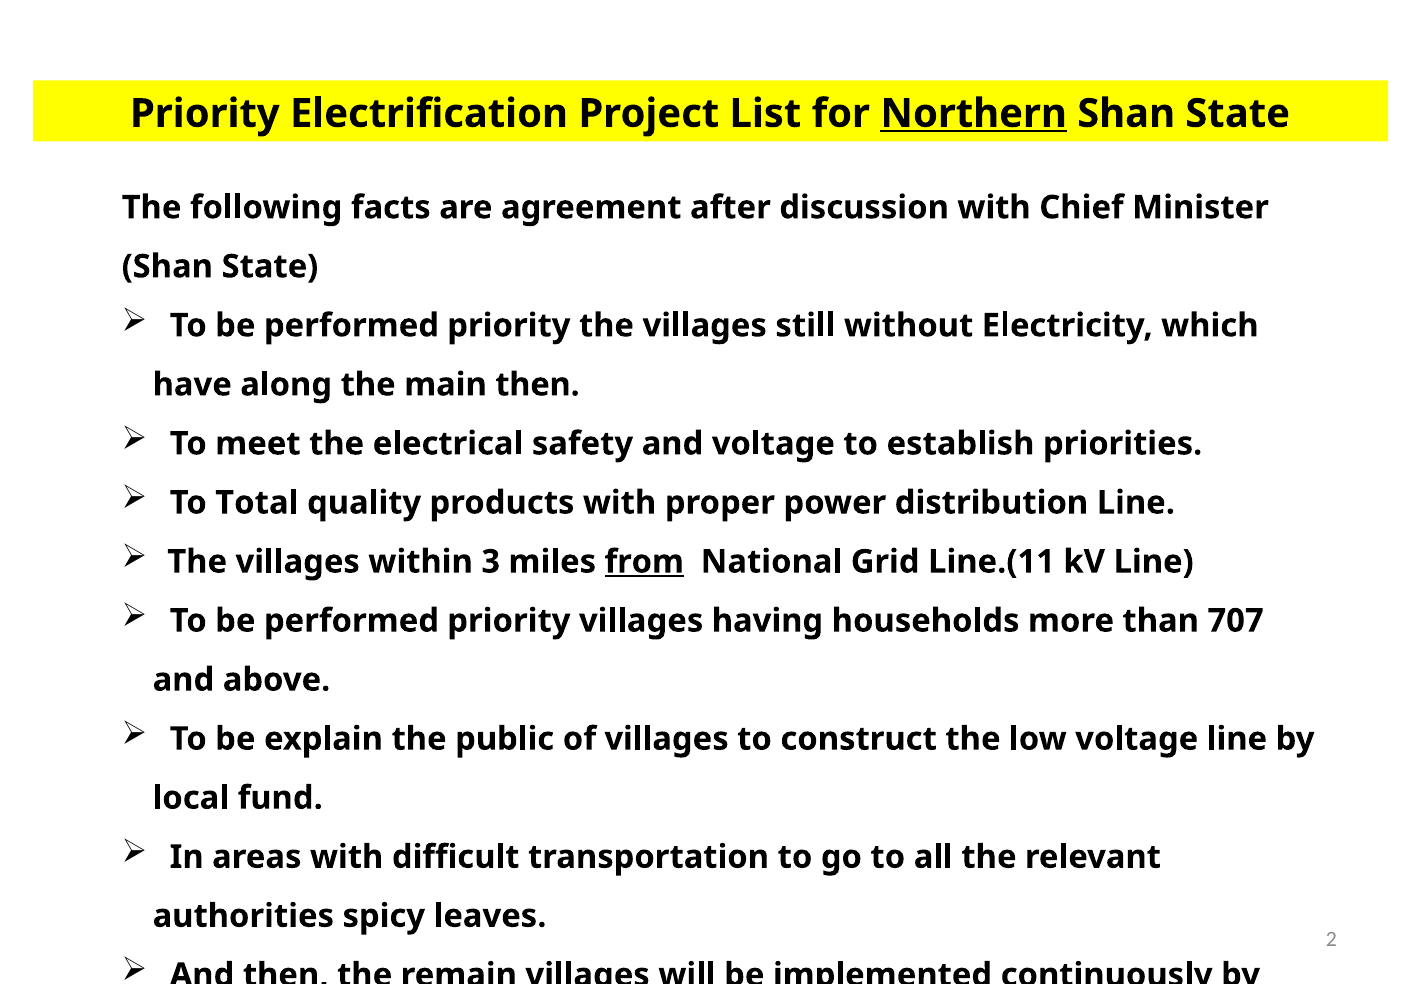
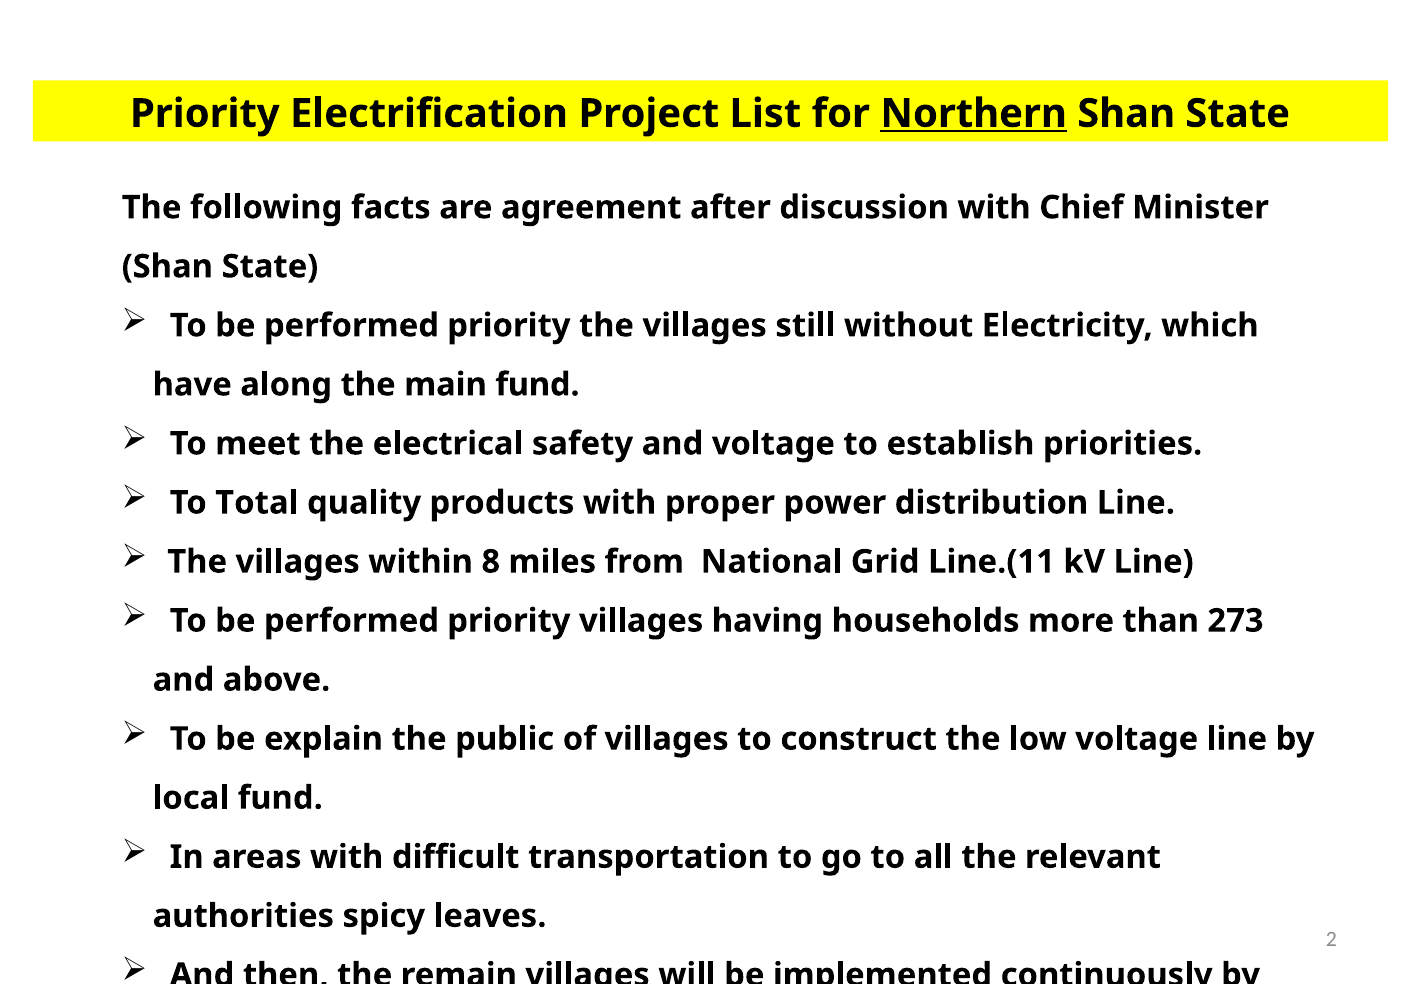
main then: then -> fund
3: 3 -> 8
from underline: present -> none
707: 707 -> 273
